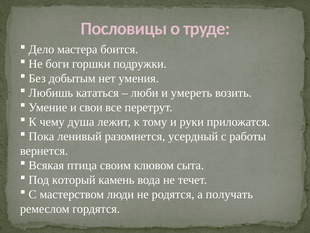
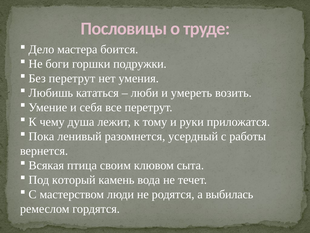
Без добытым: добытым -> перетрут
свои: свои -> себя
получать: получать -> выбилась
